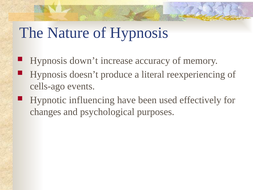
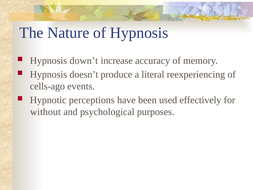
influencing: influencing -> perceptions
changes: changes -> without
